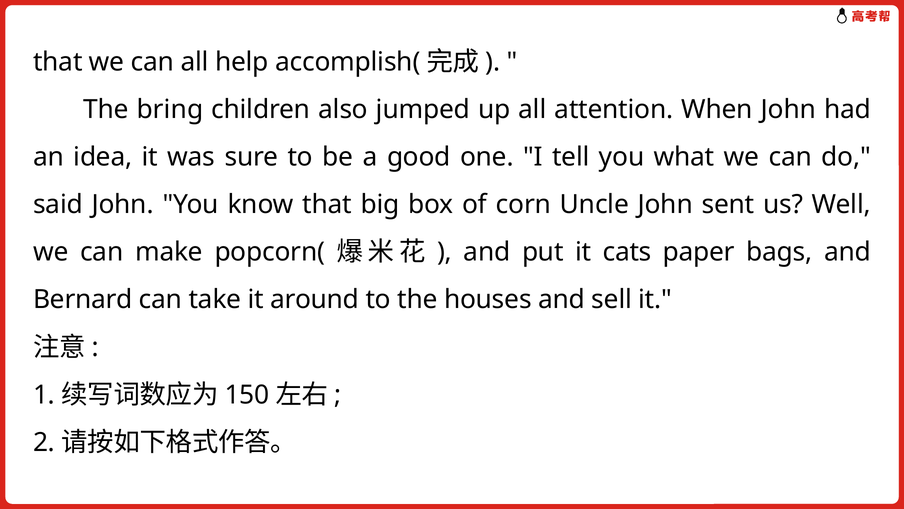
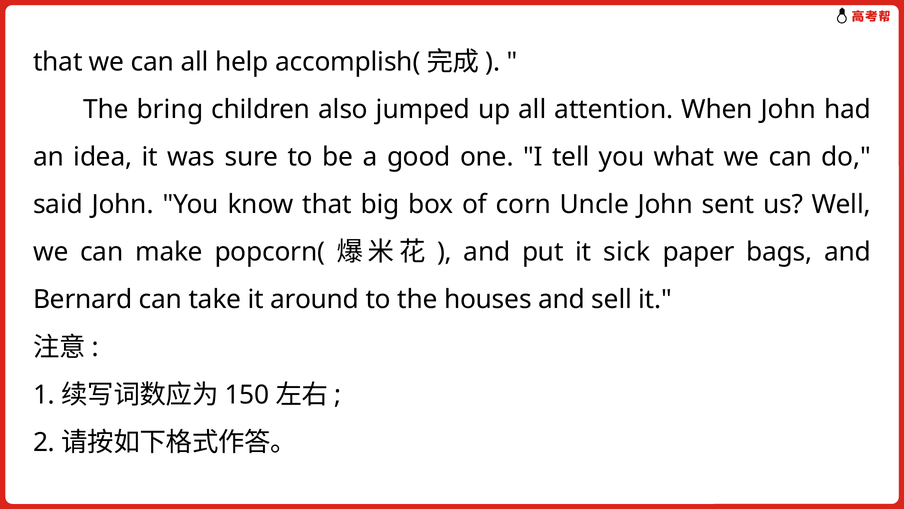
cats: cats -> sick
